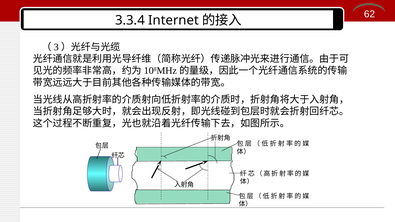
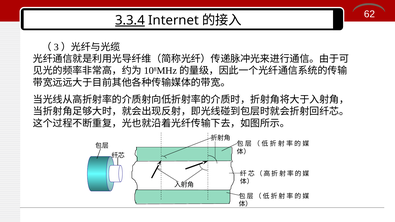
3.3.4 underline: none -> present
